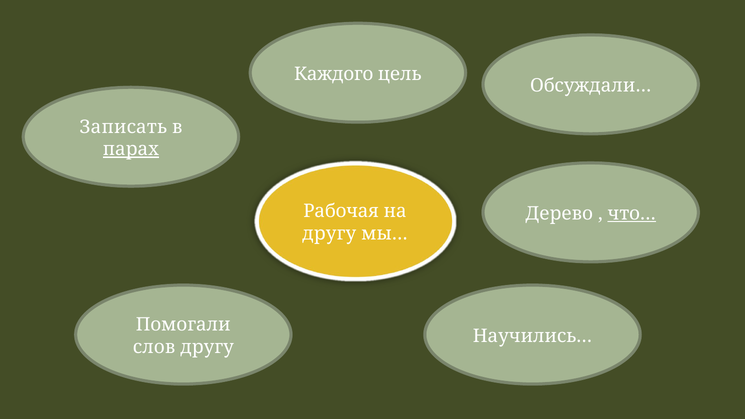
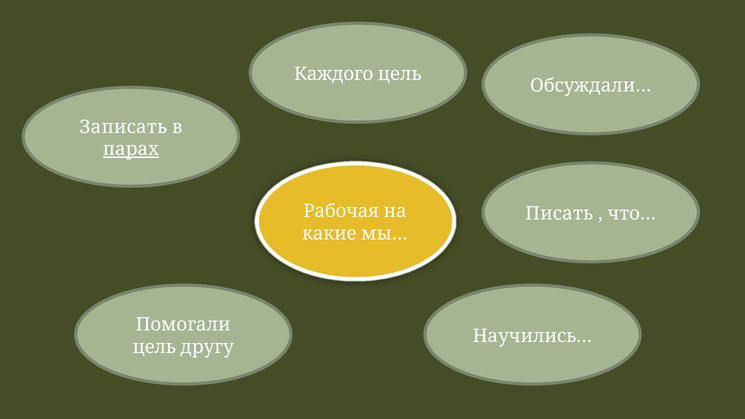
Дерево: Дерево -> Писать
что… underline: present -> none
другу at (329, 234): другу -> какие
слов at (154, 347): слов -> цель
